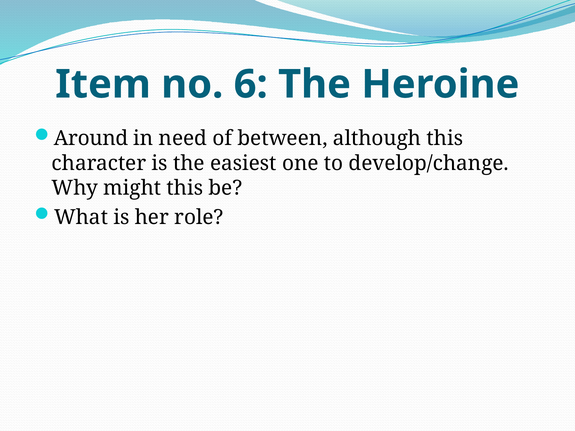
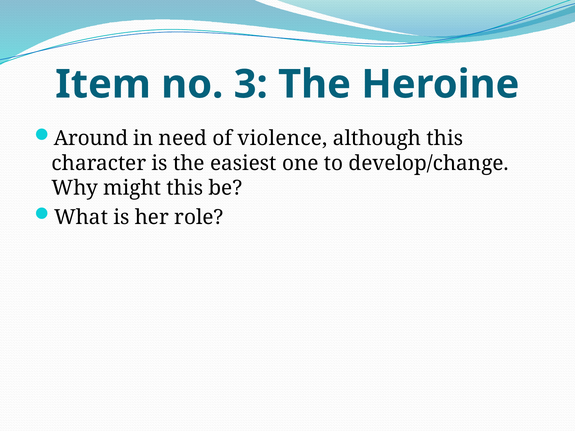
6: 6 -> 3
between: between -> violence
